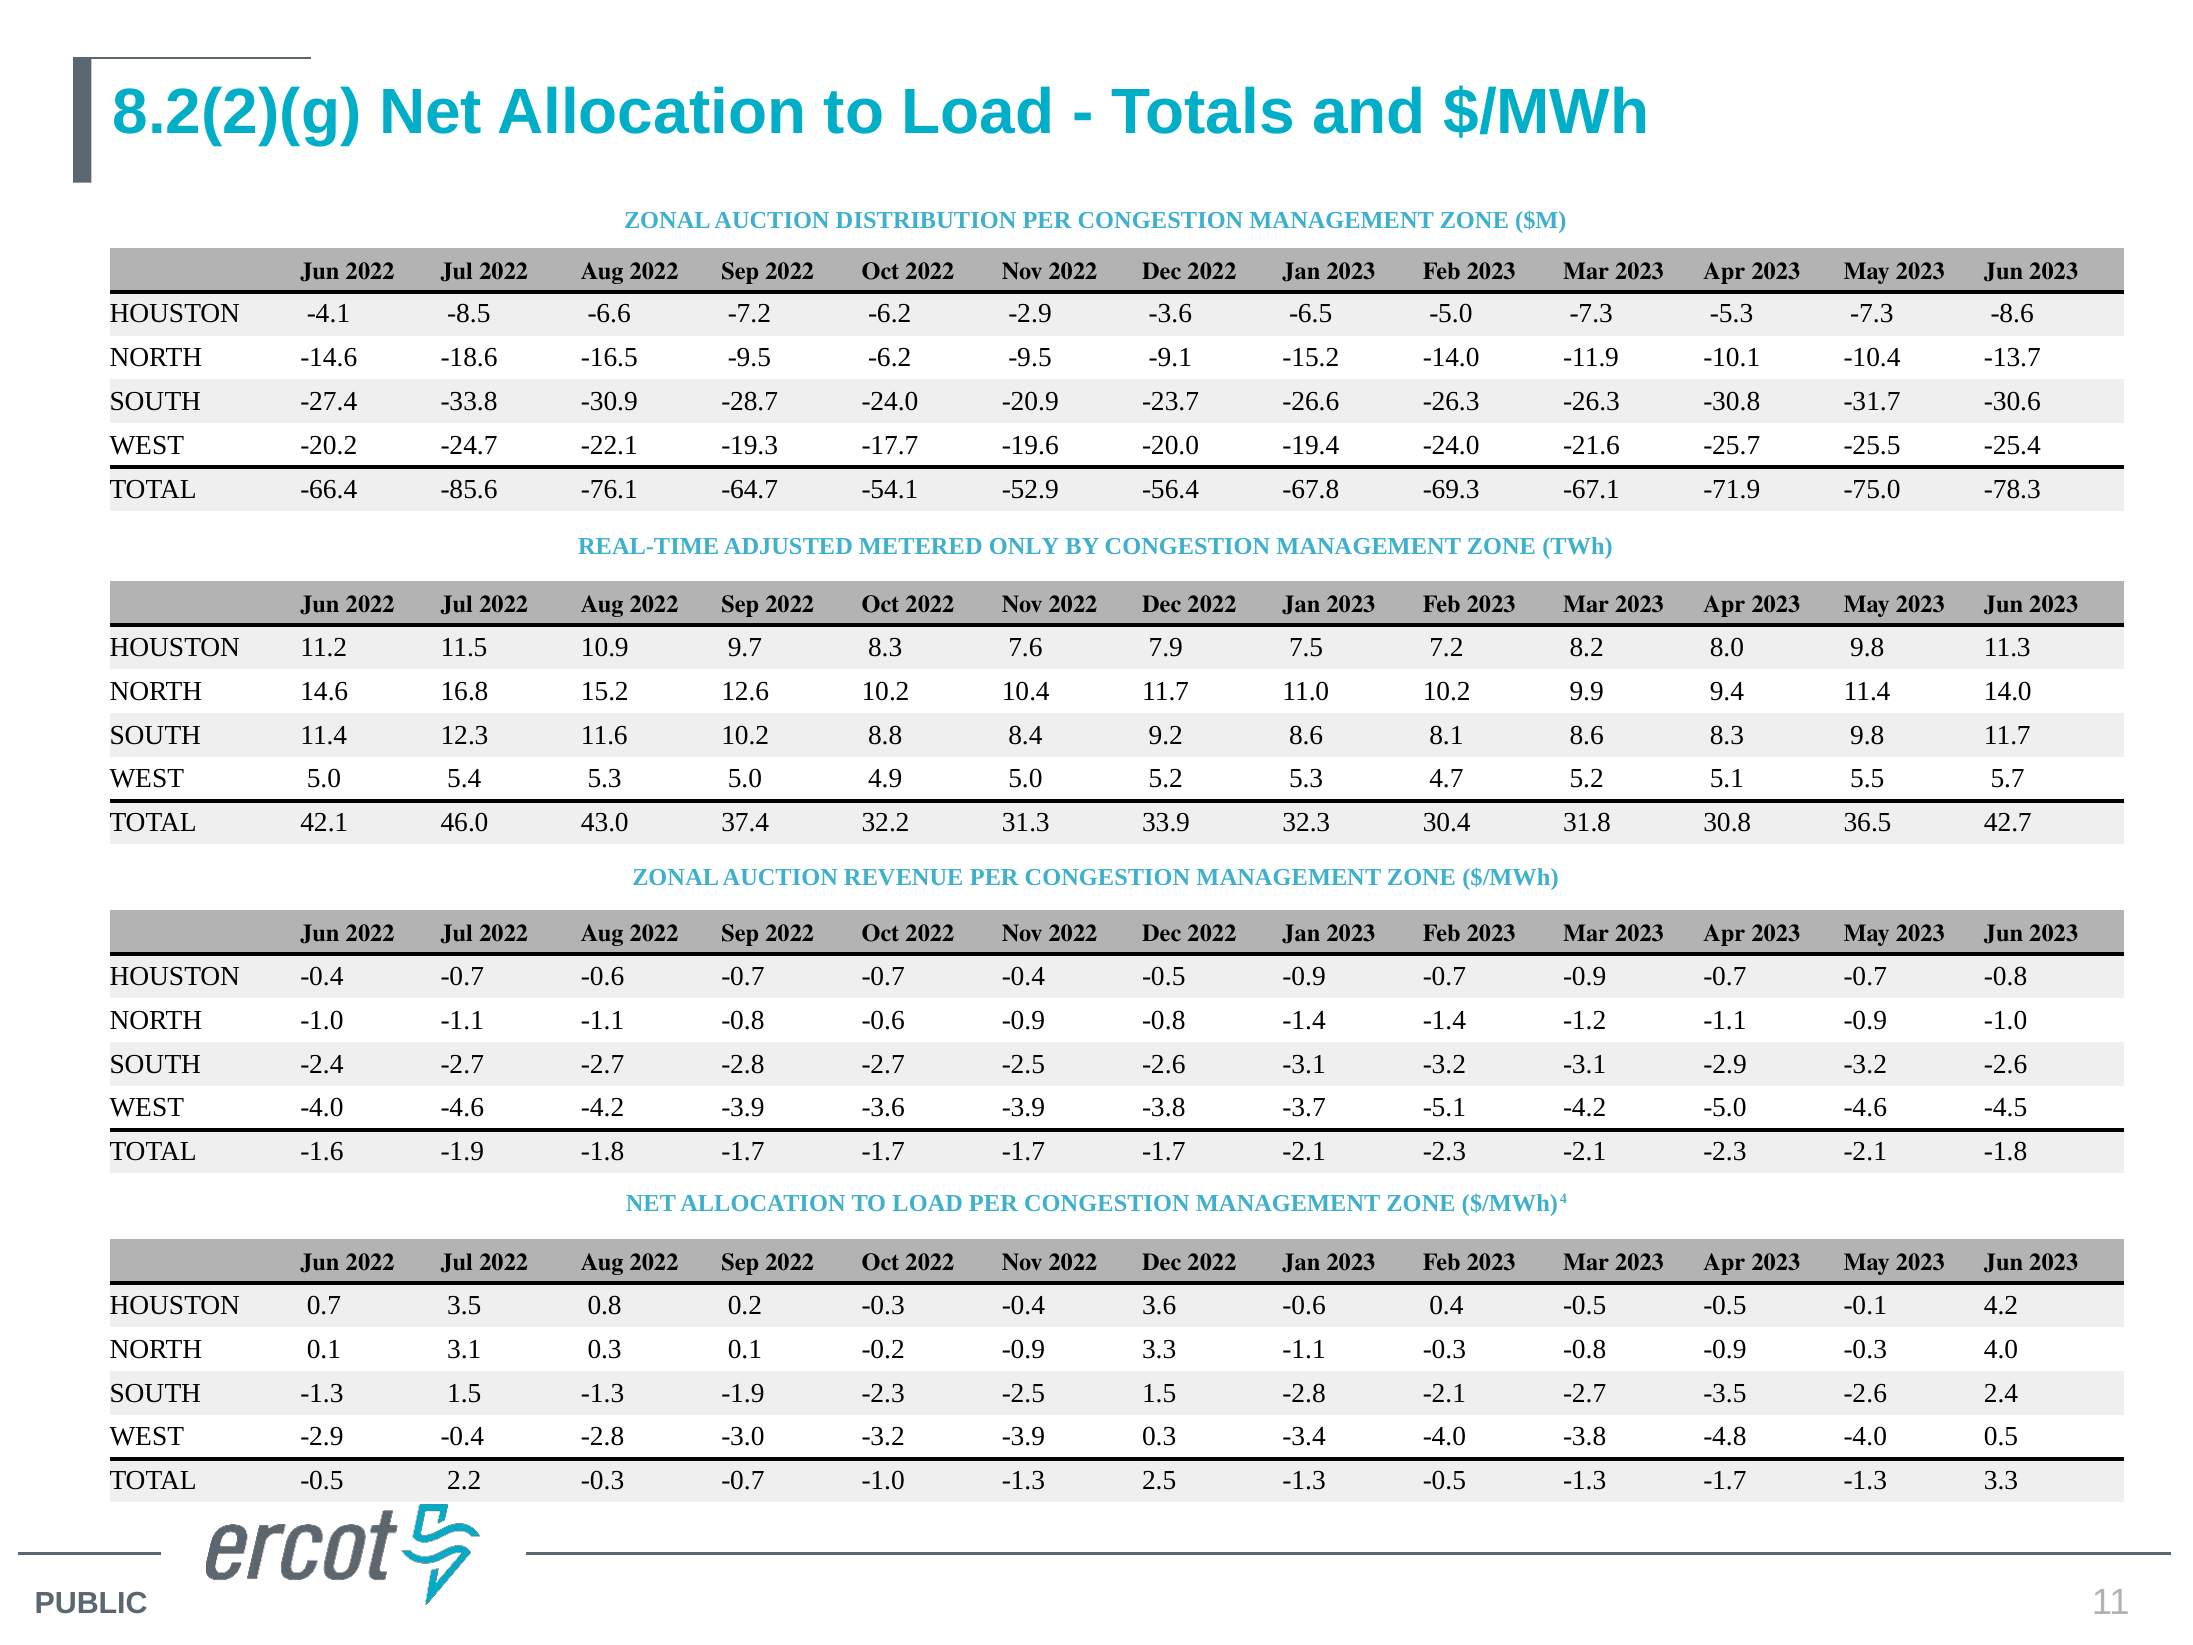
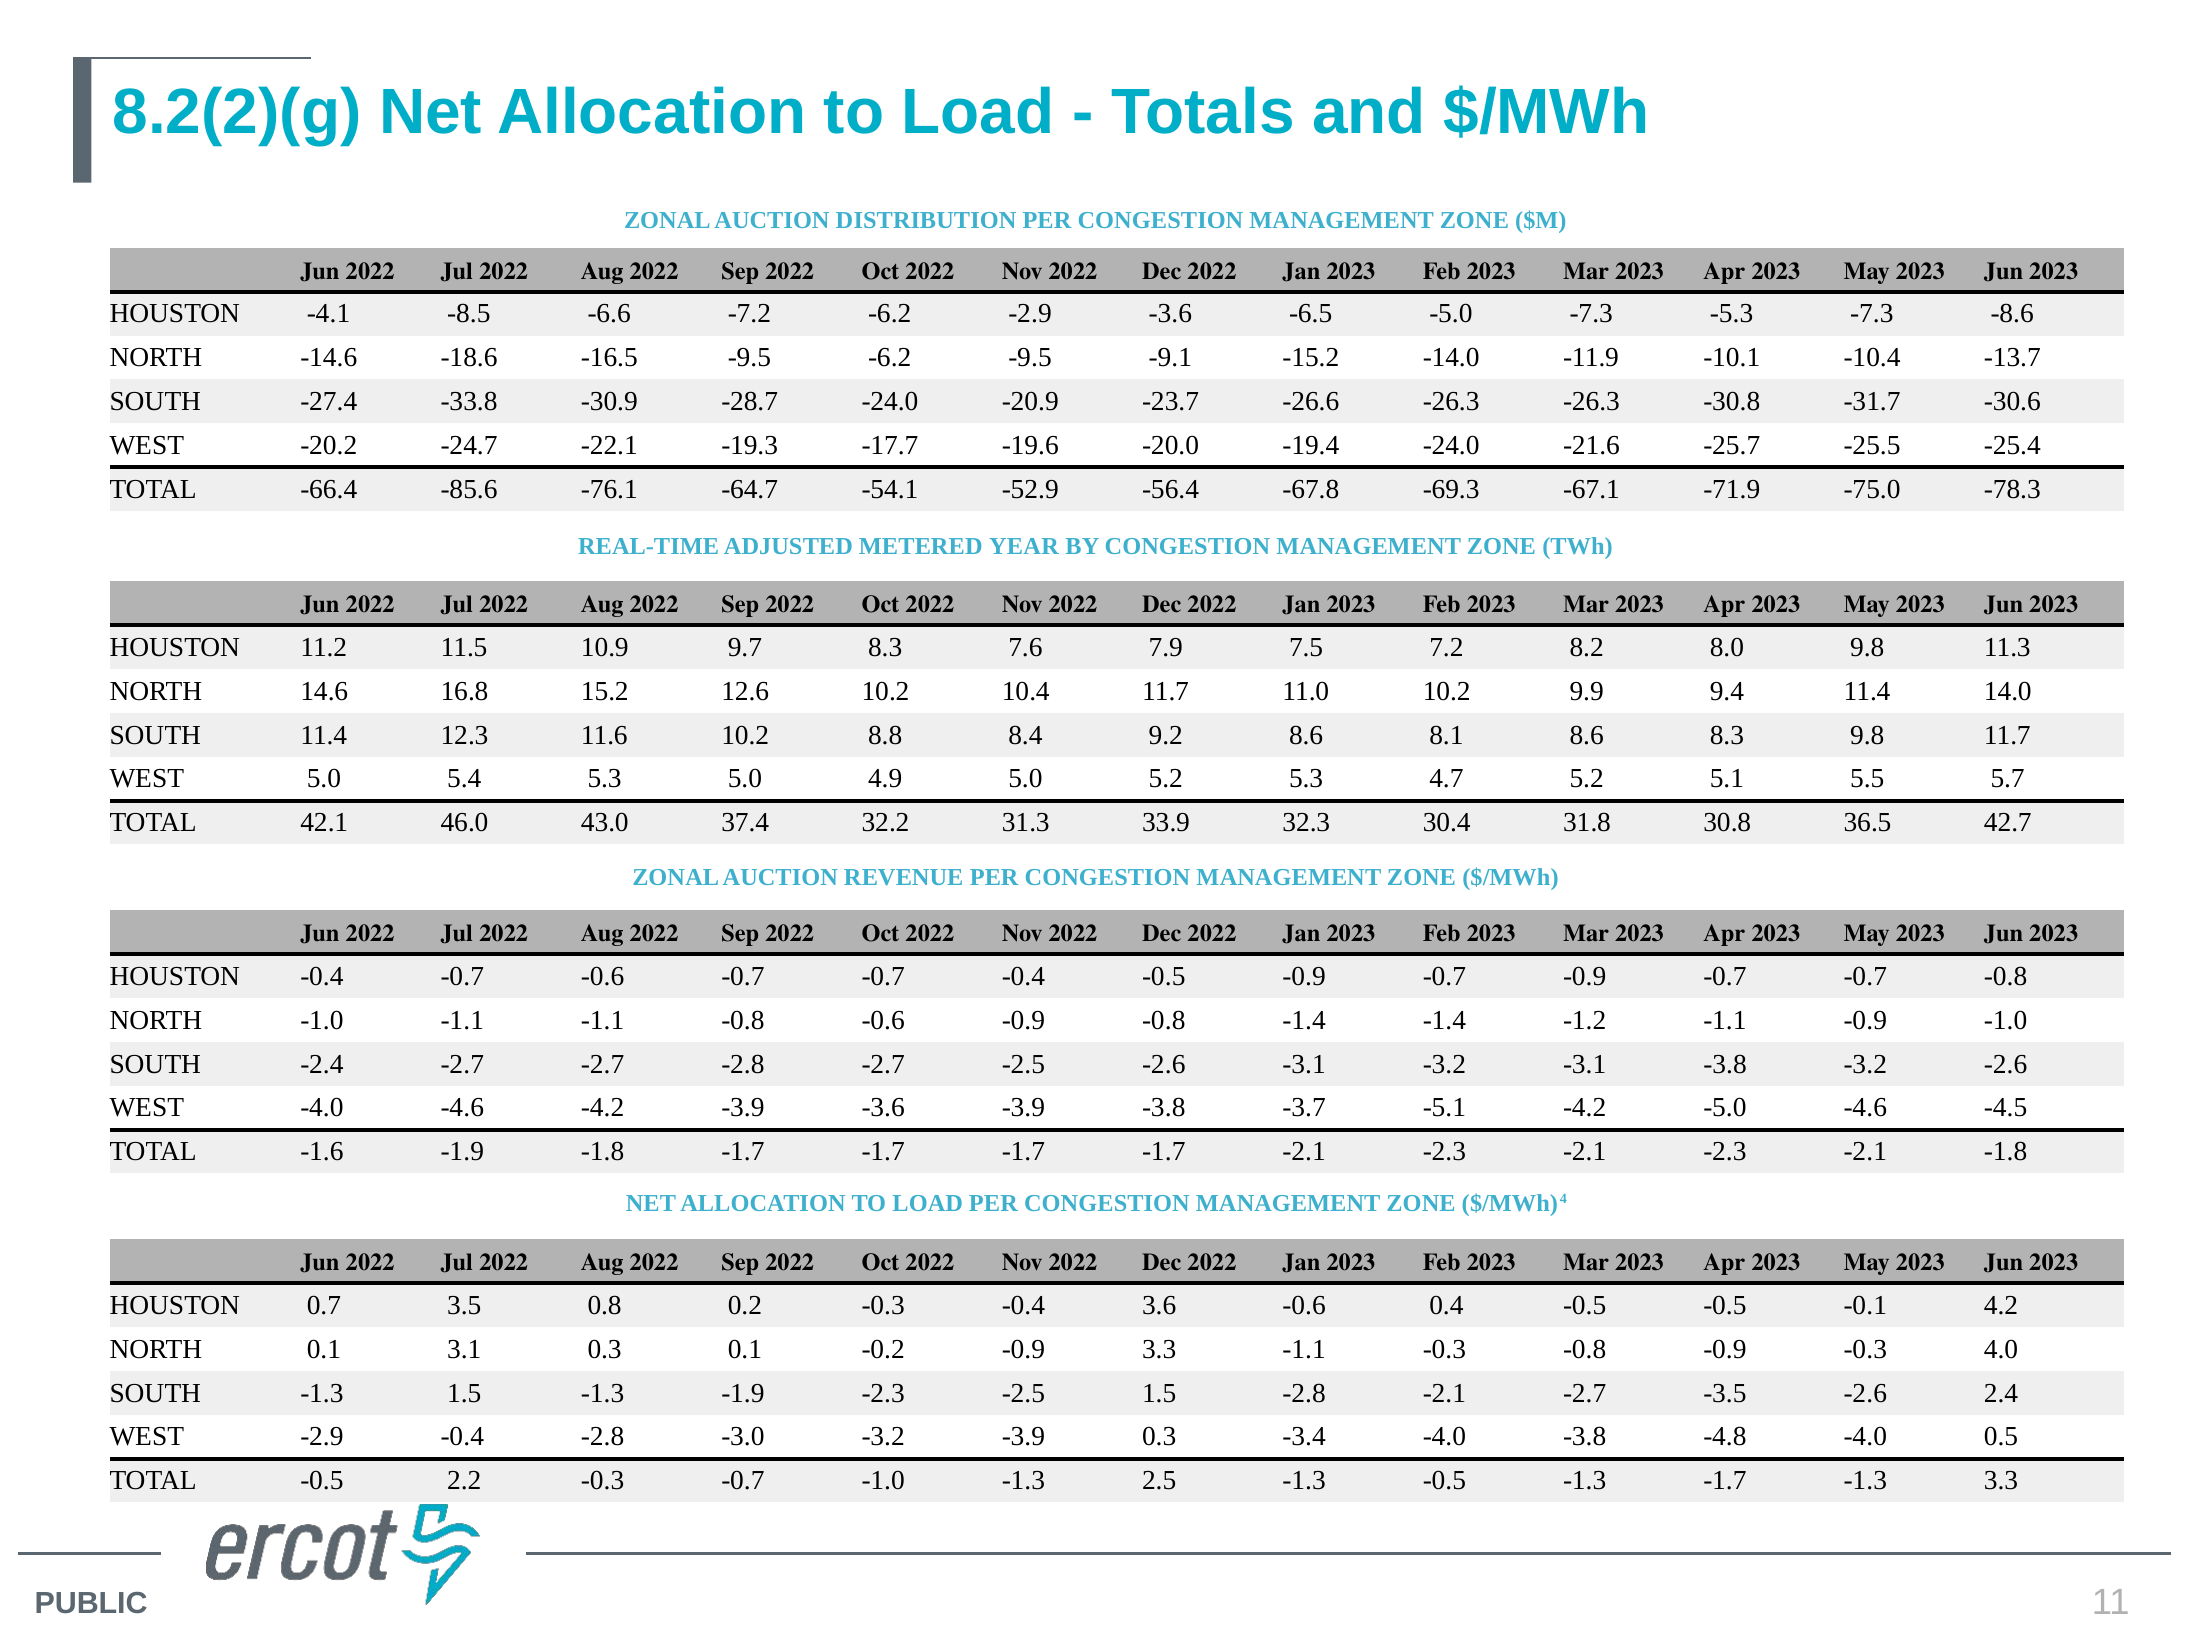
ONLY: ONLY -> YEAR
-3.1 -2.9: -2.9 -> -3.8
